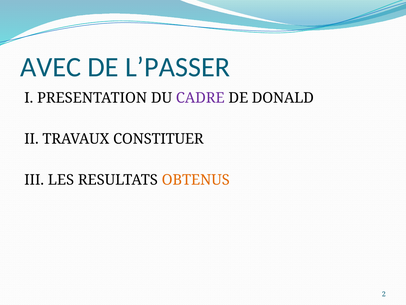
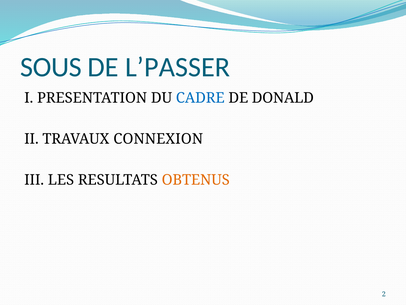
AVEC: AVEC -> SOUS
CADRE colour: purple -> blue
CONSTITUER: CONSTITUER -> CONNEXION
